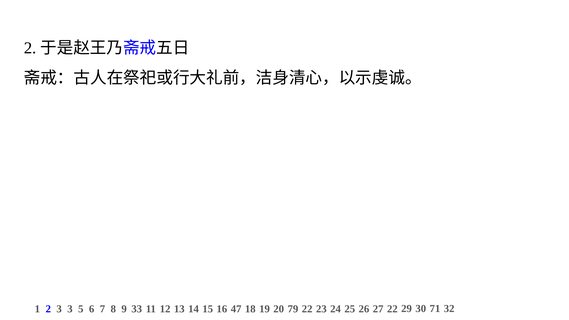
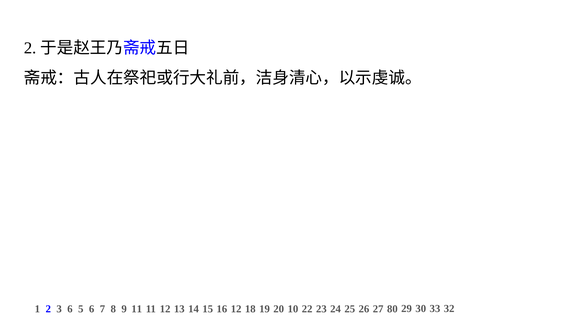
3 3: 3 -> 6
9 33: 33 -> 11
16 47: 47 -> 12
79: 79 -> 10
27 22: 22 -> 80
71: 71 -> 33
